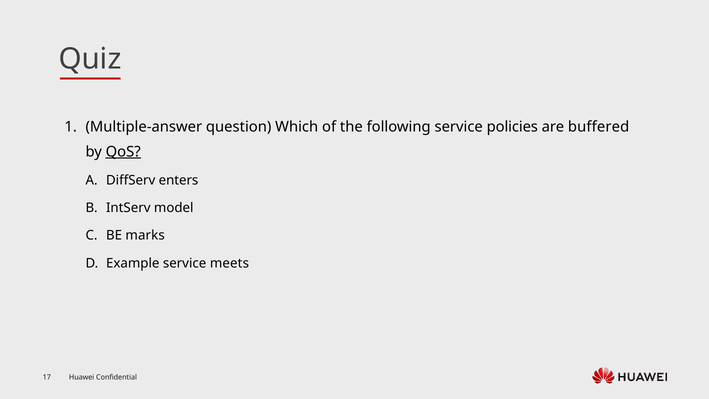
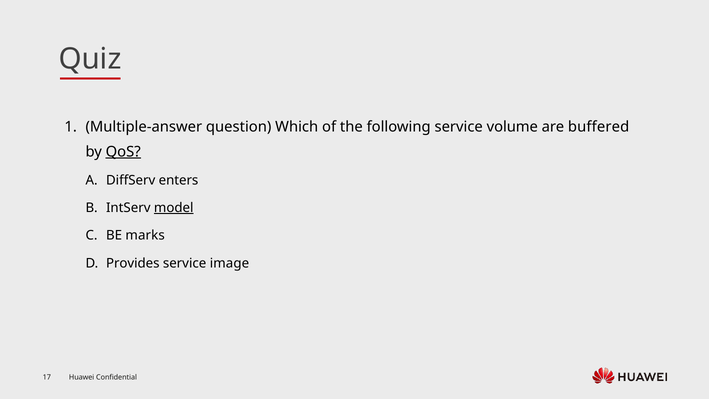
policies: policies -> volume
model underline: none -> present
Example: Example -> Provides
meets: meets -> image
